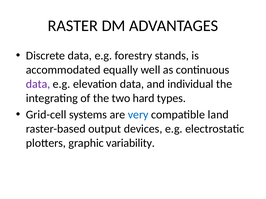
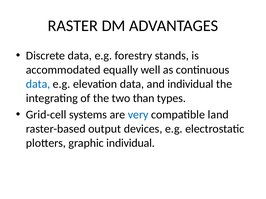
data at (38, 84) colour: purple -> blue
hard: hard -> than
graphic variability: variability -> individual
